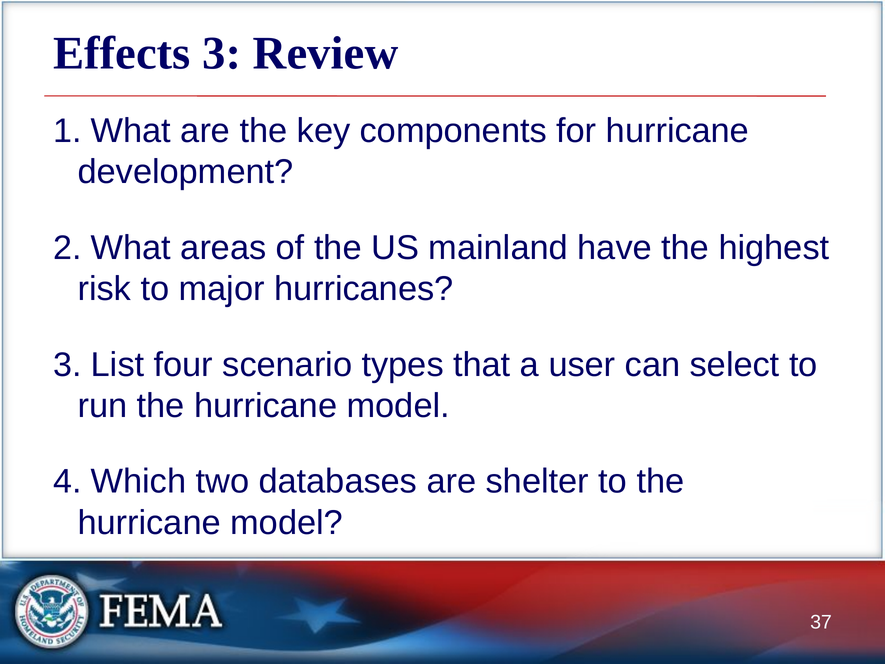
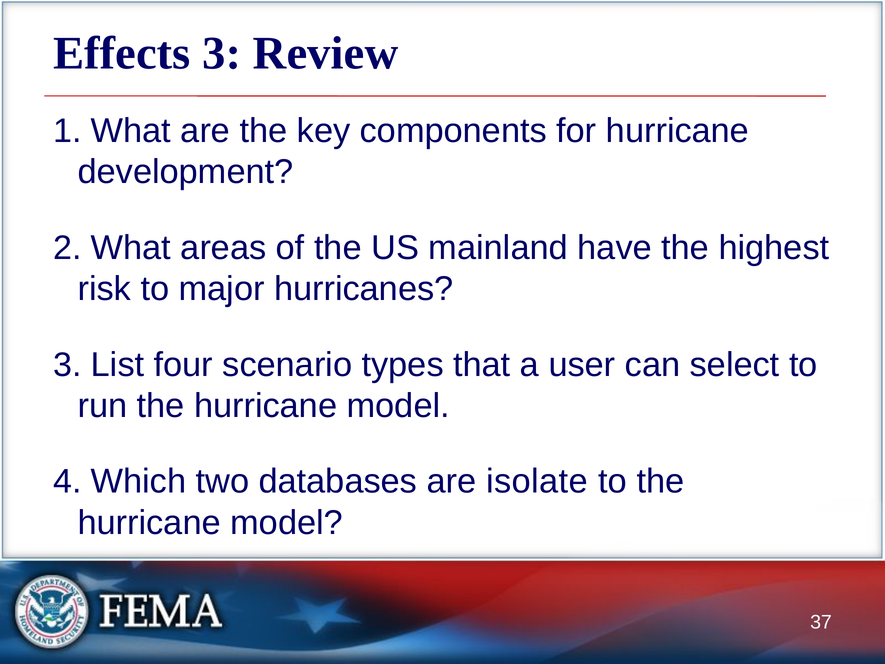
shelter: shelter -> isolate
